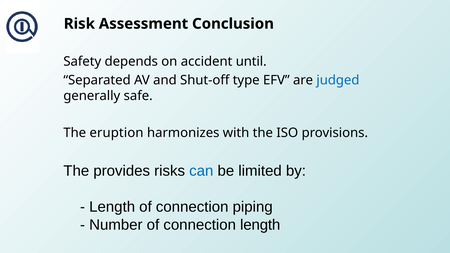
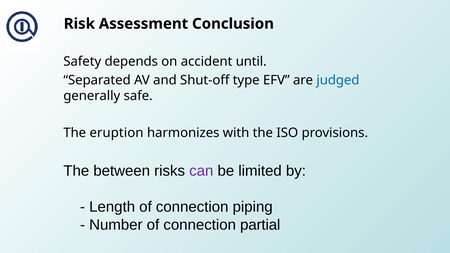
provides: provides -> between
can colour: blue -> purple
connection length: length -> partial
